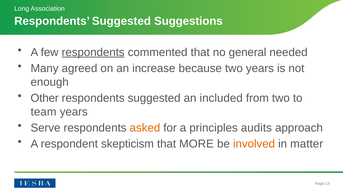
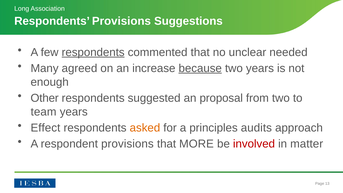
Suggested at (121, 21): Suggested -> Provisions
general: general -> unclear
because underline: none -> present
included: included -> proposal
Serve: Serve -> Effect
respondent skepticism: skepticism -> provisions
involved colour: orange -> red
